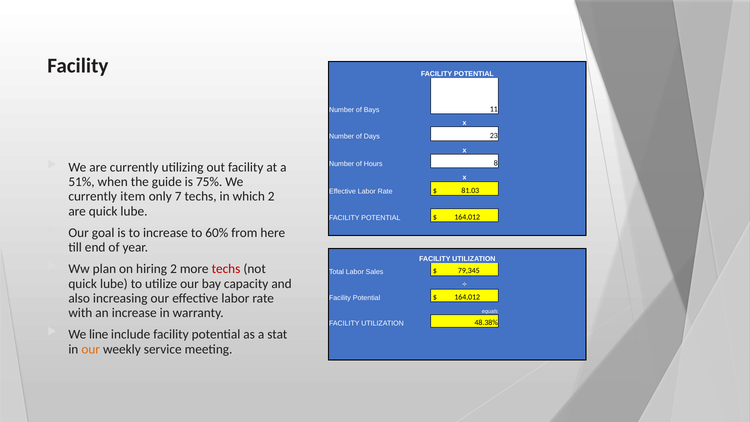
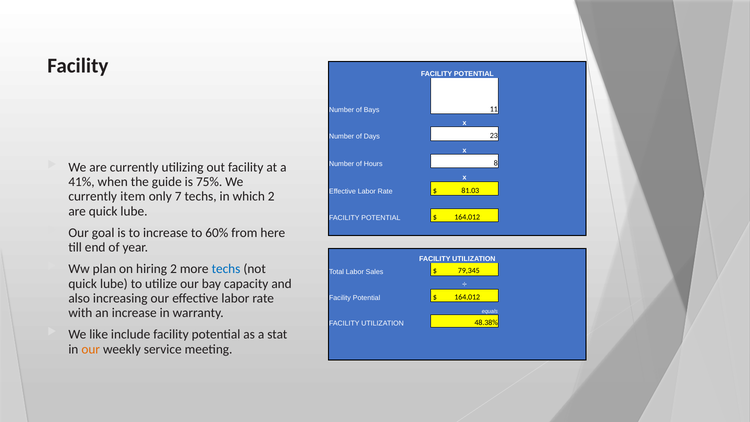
51%: 51% -> 41%
techs at (226, 269) colour: red -> blue
line: line -> like
